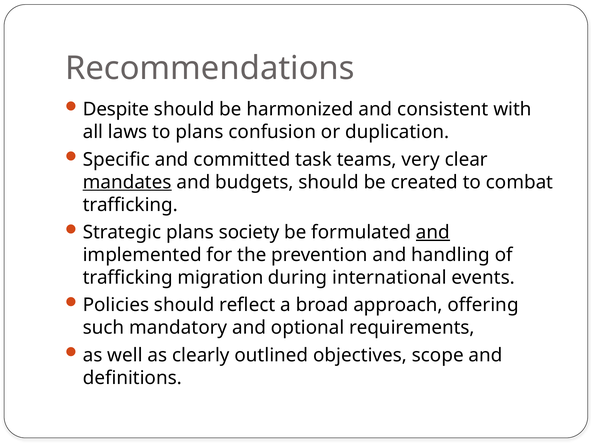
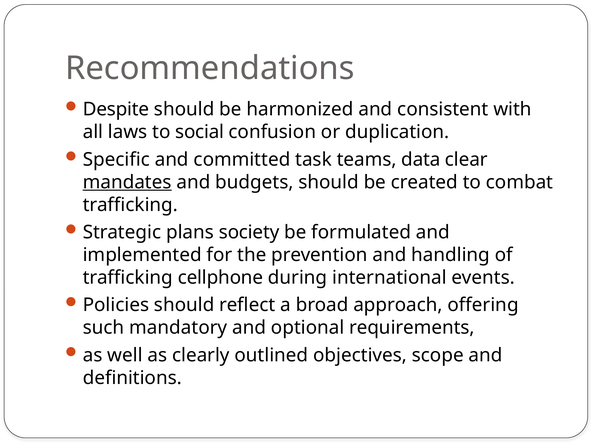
to plans: plans -> social
very: very -> data
and at (433, 232) underline: present -> none
migration: migration -> cellphone
